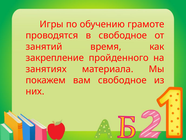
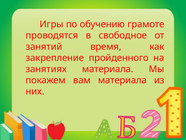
вам свободное: свободное -> материала
